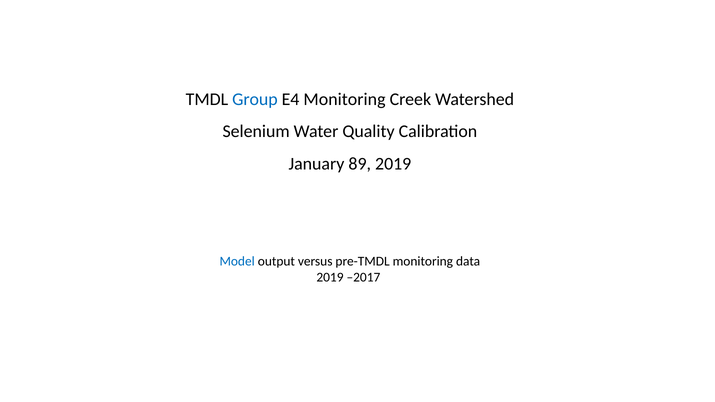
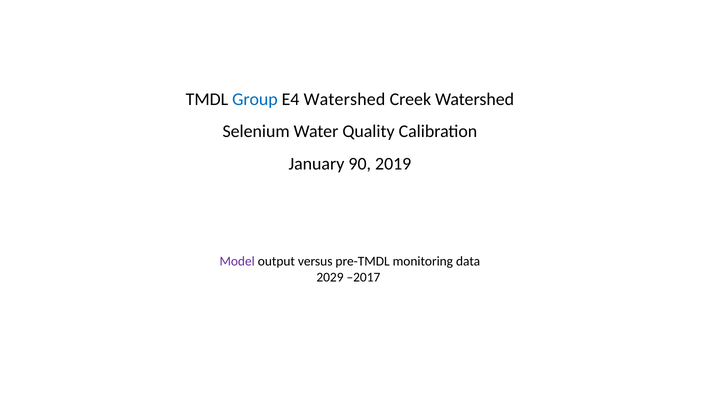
E4 Monitoring: Monitoring -> Watershed
89: 89 -> 90
Model colour: blue -> purple
2019 at (330, 278): 2019 -> 2029
